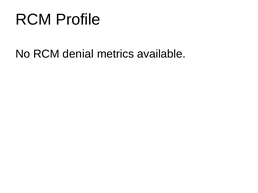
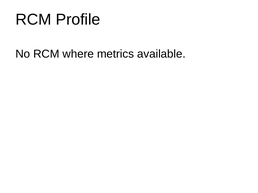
denial: denial -> where
